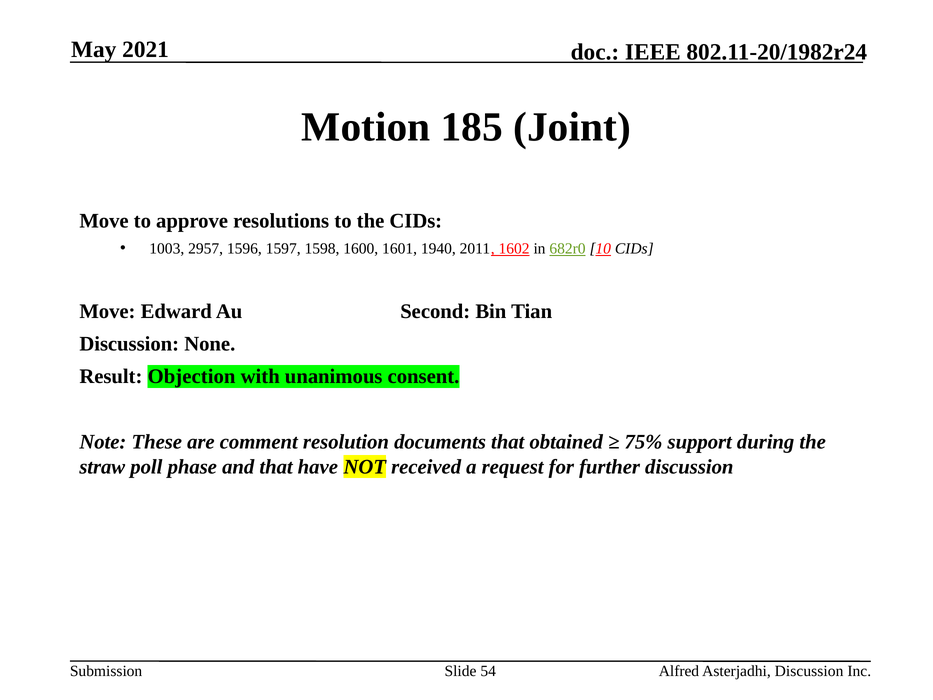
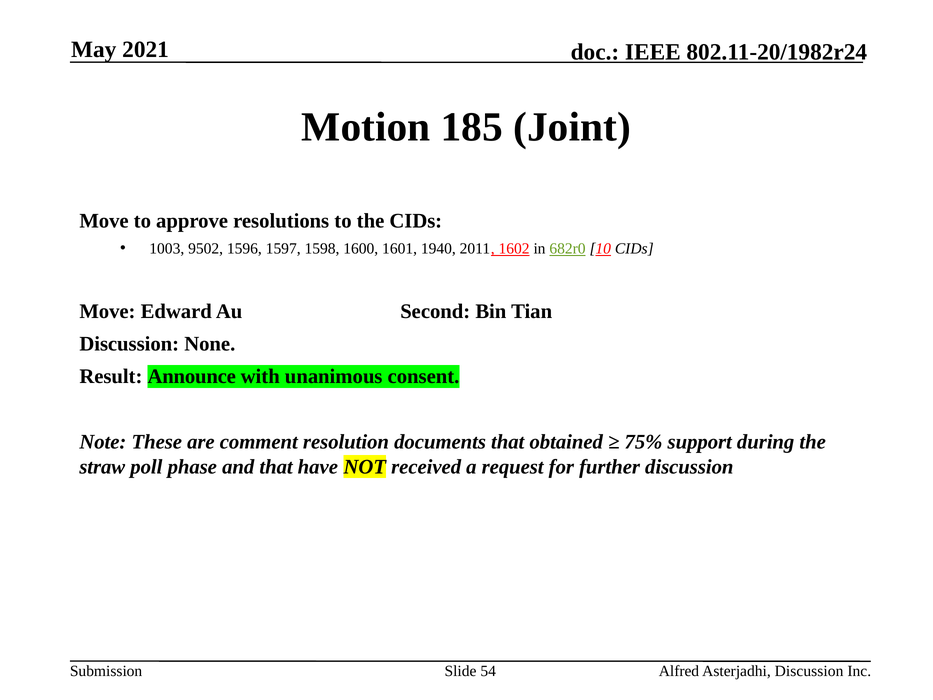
2957: 2957 -> 9502
Objection: Objection -> Announce
